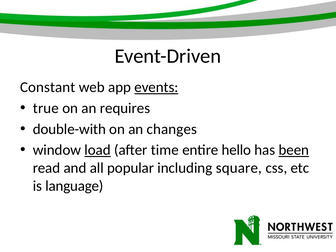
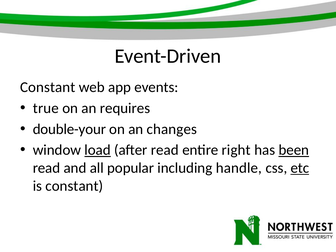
events underline: present -> none
double-with: double-with -> double-your
after time: time -> read
hello: hello -> right
square: square -> handle
etc underline: none -> present
is language: language -> constant
